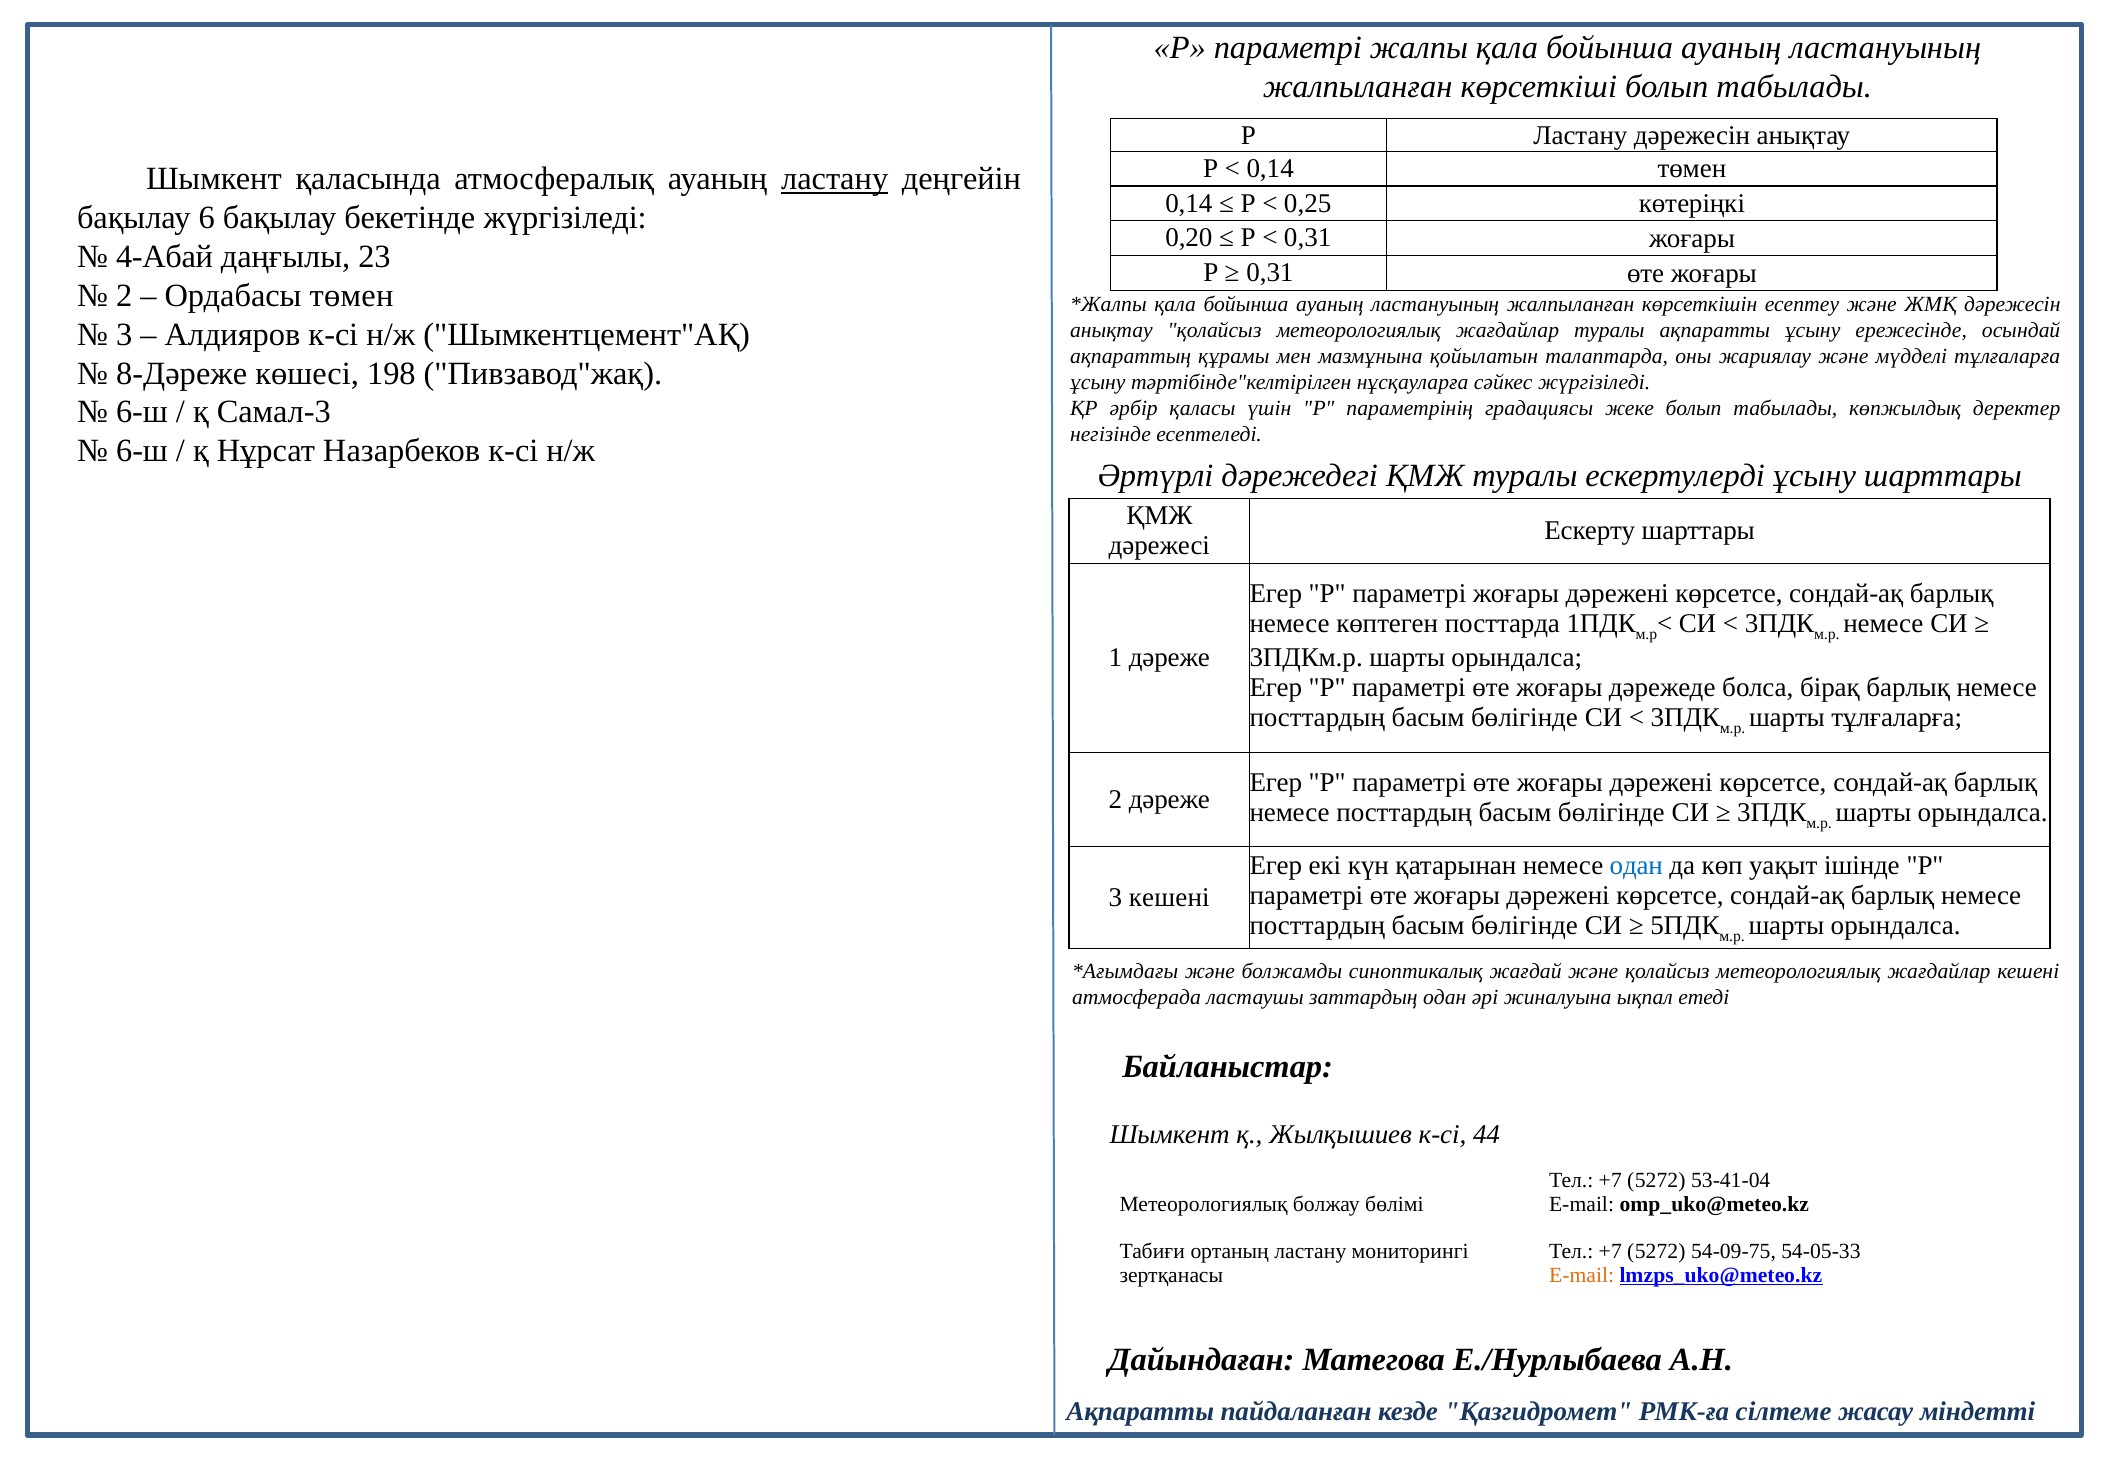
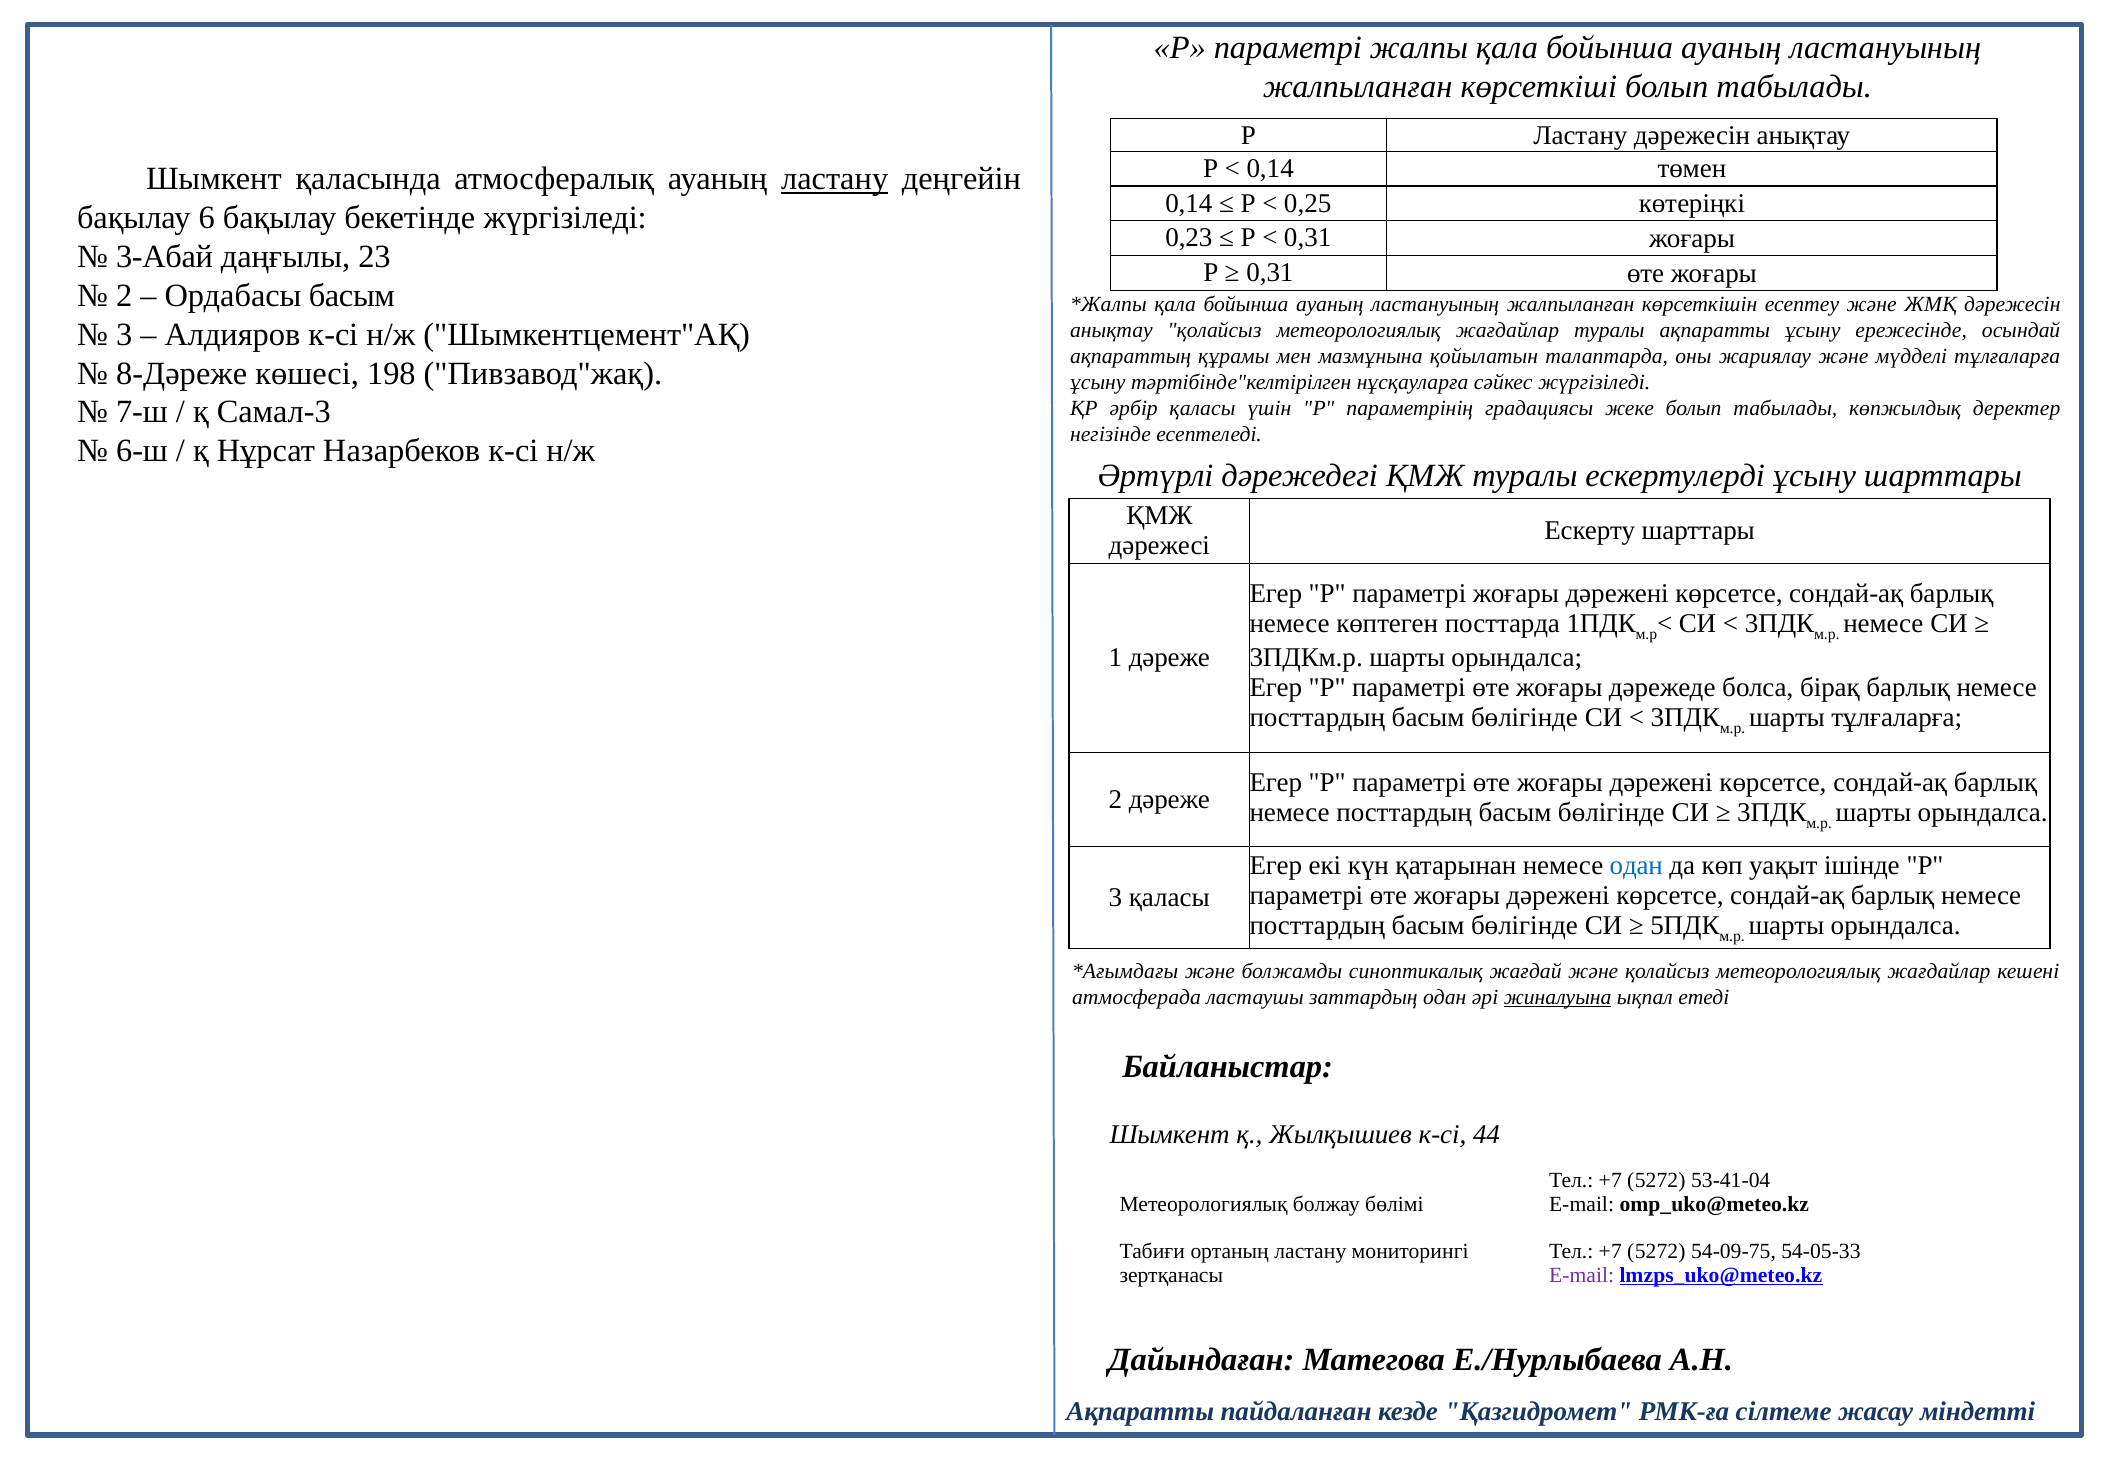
0,20: 0,20 -> 0,23
4-Абай: 4-Абай -> 3-Абай
Ордабасы төмен: төмен -> басым
6-ш at (142, 412): 6-ш -> 7-ш
3 кешені: кешені -> қаласы
жиналуына underline: none -> present
E-mail at (1582, 1275) colour: orange -> purple
